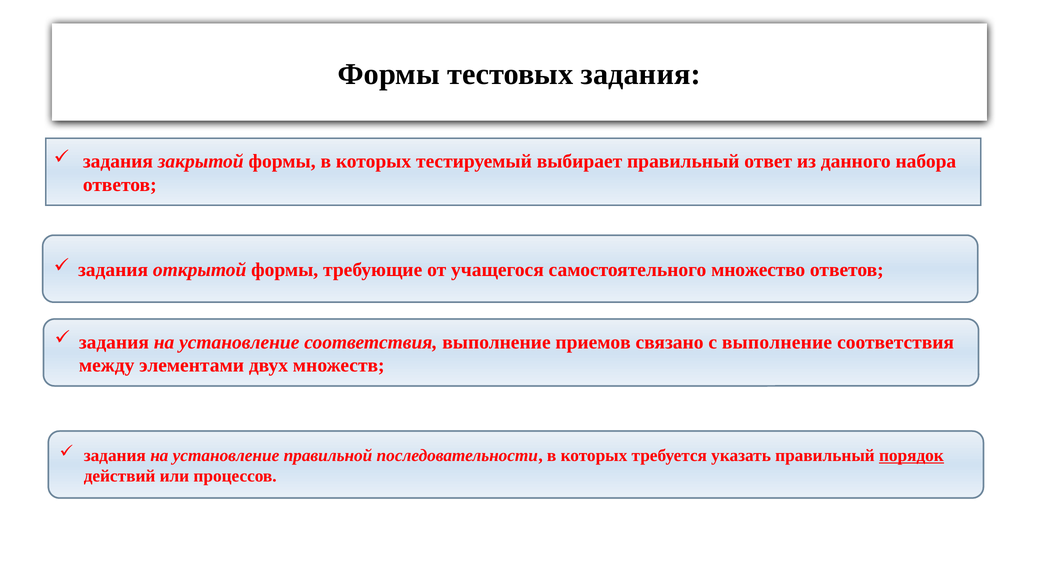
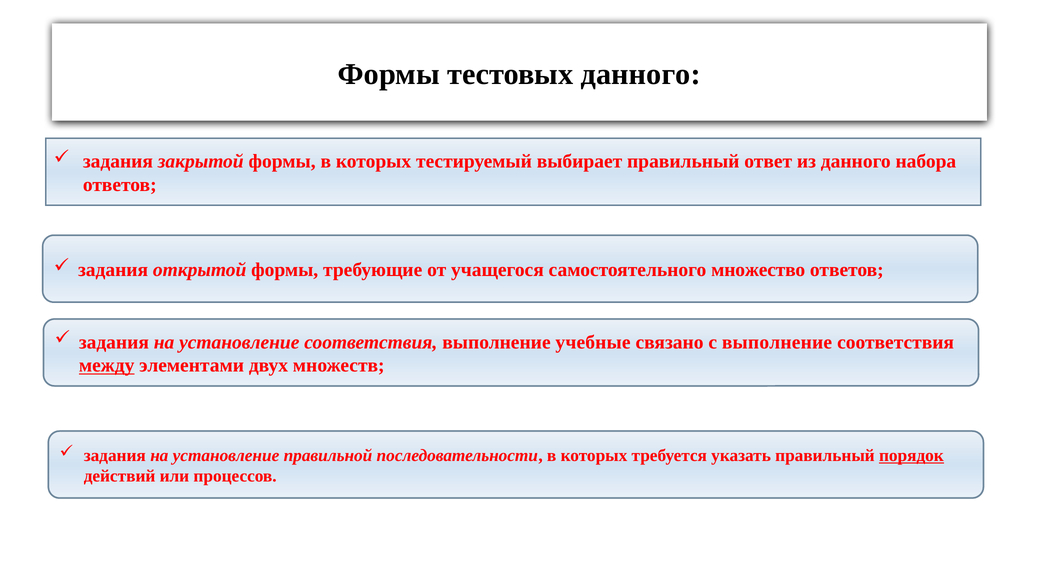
тестовых задания: задания -> данного
приемов: приемов -> учебные
между underline: none -> present
